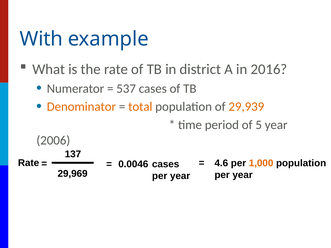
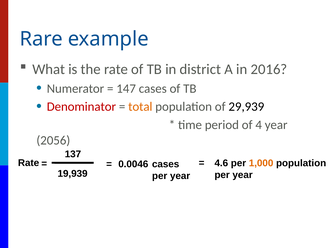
With: With -> Rare
537: 537 -> 147
Denominator colour: orange -> red
29,939 colour: orange -> black
5: 5 -> 4
2006: 2006 -> 2056
29,969: 29,969 -> 19,939
